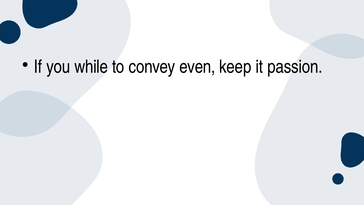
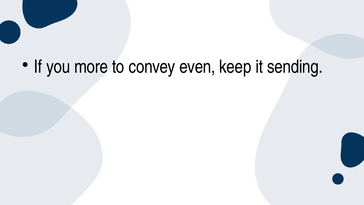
while: while -> more
passion: passion -> sending
